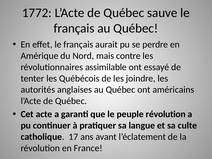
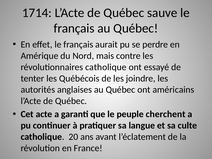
1772: 1772 -> 1714
révolutionnaires assimilable: assimilable -> catholique
peuple révolution: révolution -> cherchent
17: 17 -> 20
